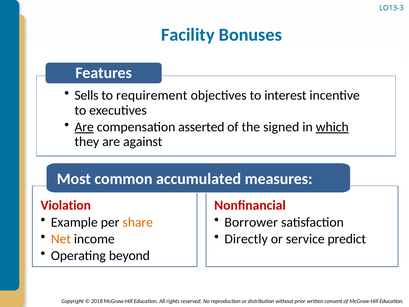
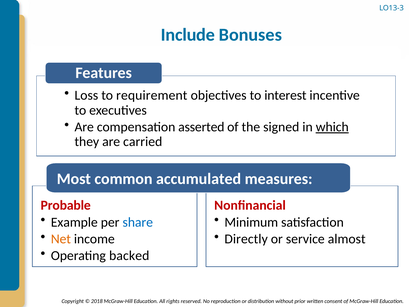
Facility: Facility -> Include
Sells: Sells -> Loss
Are at (84, 127) underline: present -> none
against: against -> carried
Violation: Violation -> Probable
share colour: orange -> blue
Borrower: Borrower -> Minimum
predict: predict -> almost
beyond: beyond -> backed
